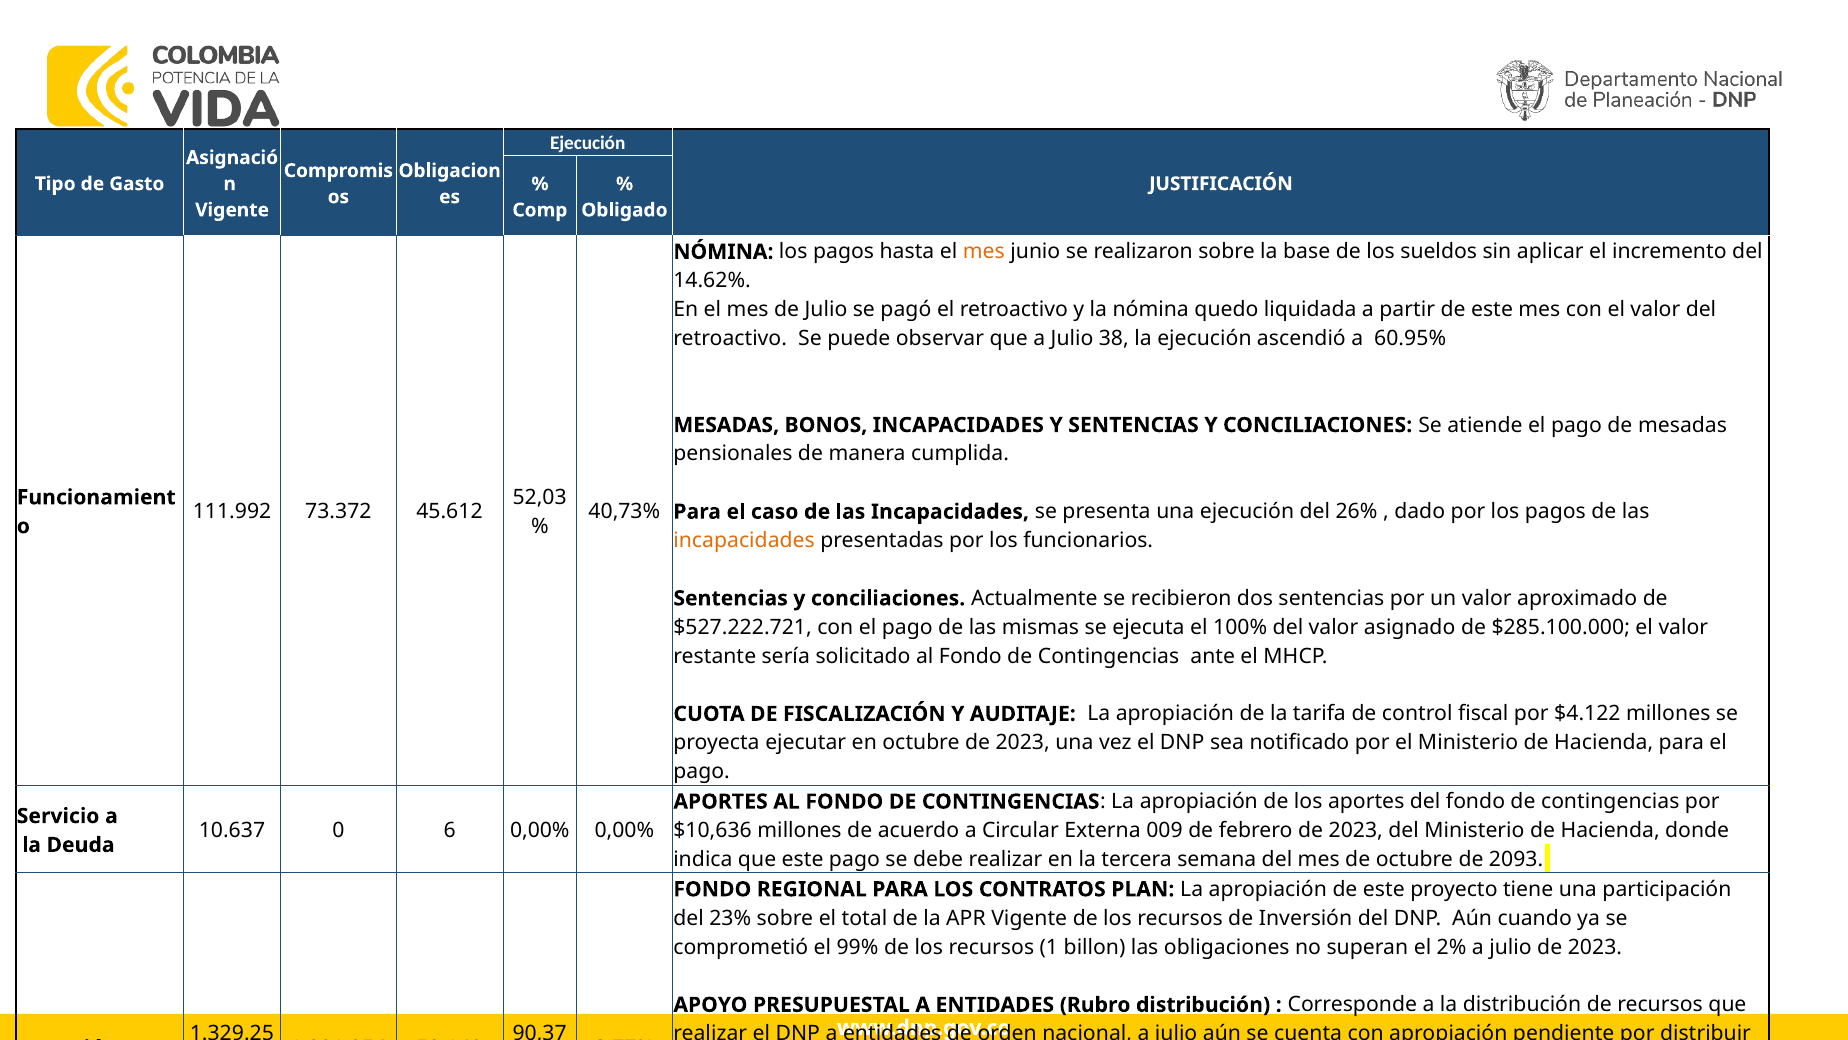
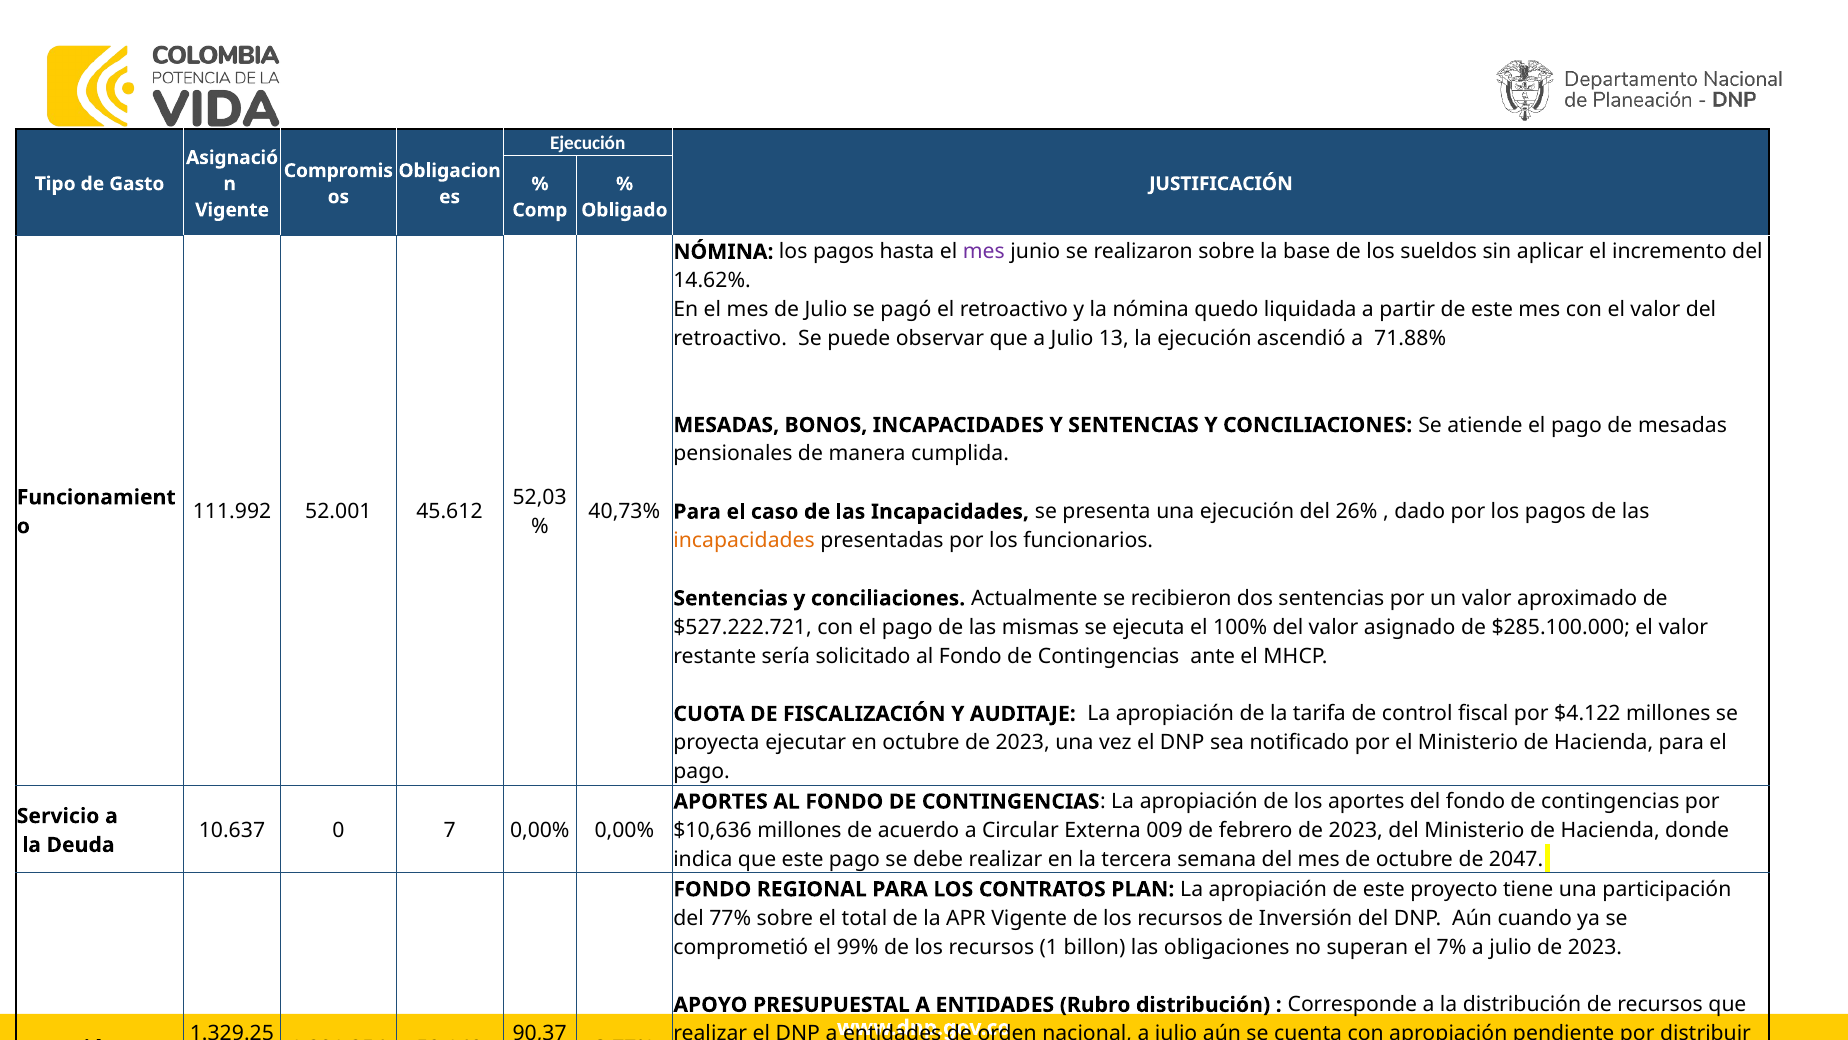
mes at (984, 252) colour: orange -> purple
38: 38 -> 13
60.95%: 60.95% -> 71.88%
73.372: 73.372 -> 52.001
6: 6 -> 7
2093: 2093 -> 2047
23%: 23% -> 77%
2%: 2% -> 7%
